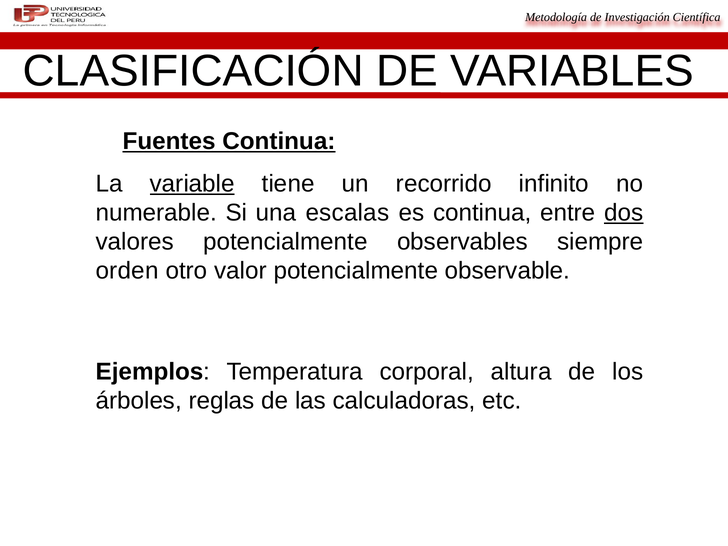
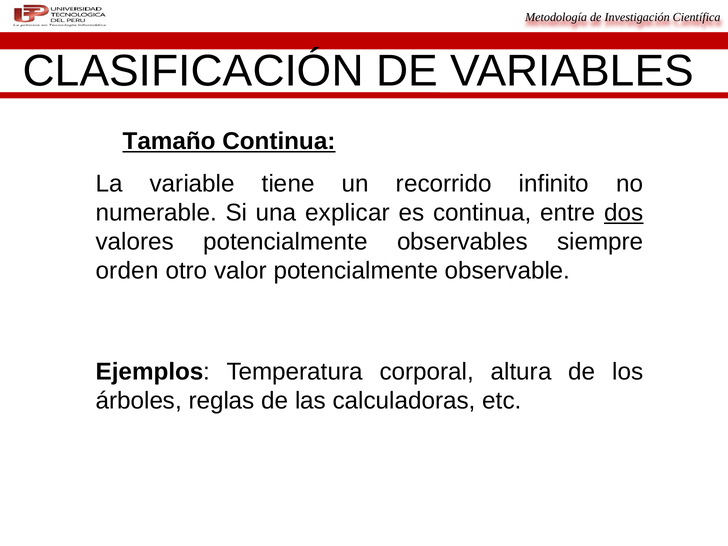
Fuentes: Fuentes -> Tamaño
variable underline: present -> none
escalas: escalas -> explicar
